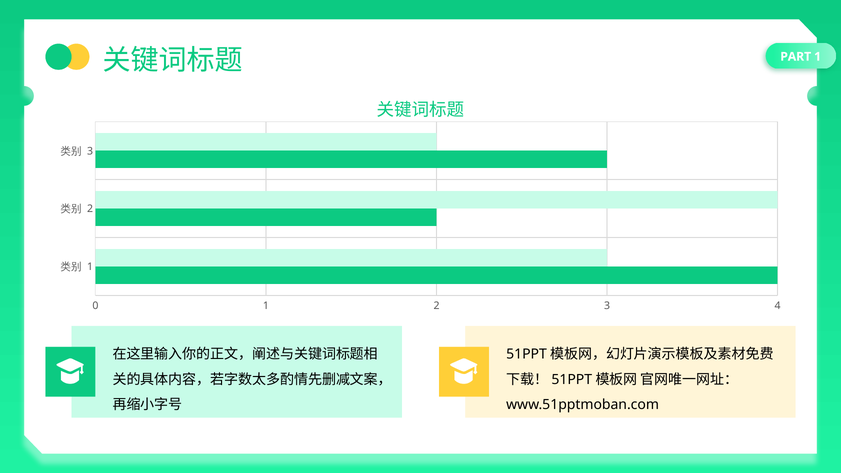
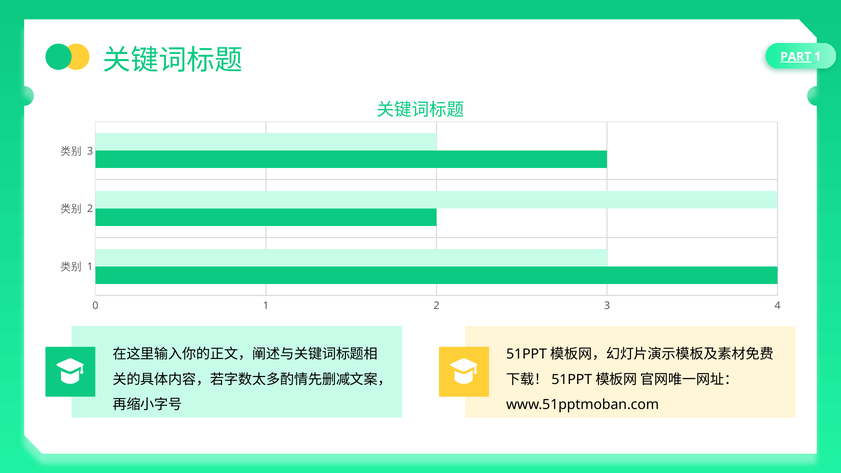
PART underline: none -> present
